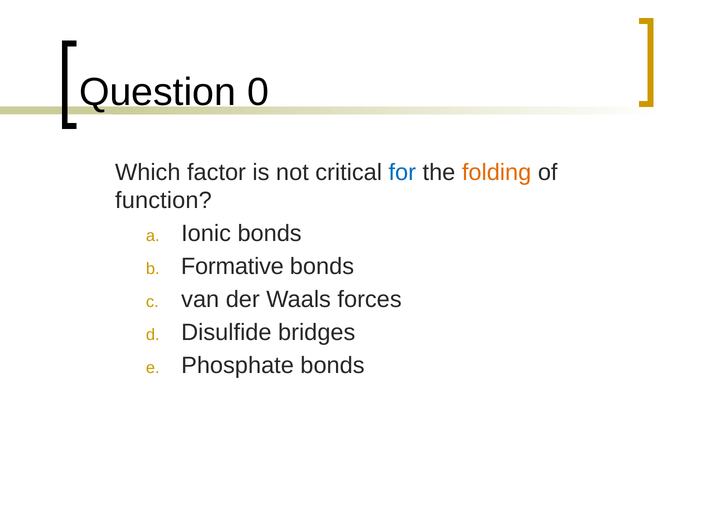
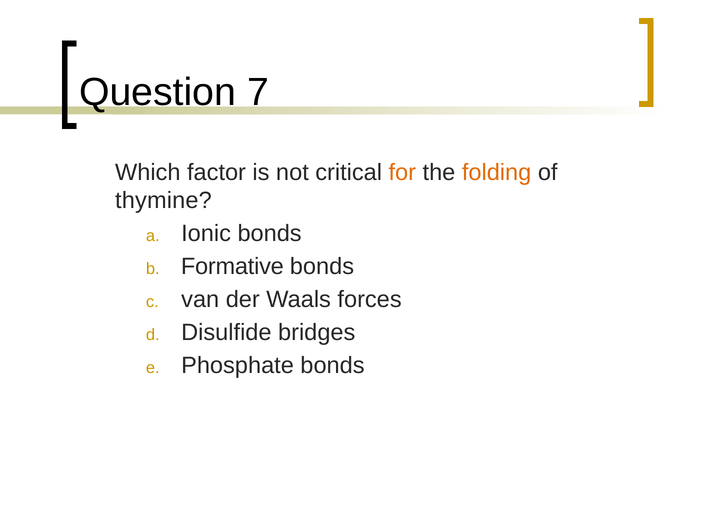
0: 0 -> 7
for colour: blue -> orange
function: function -> thymine
